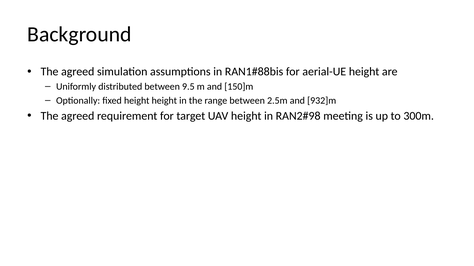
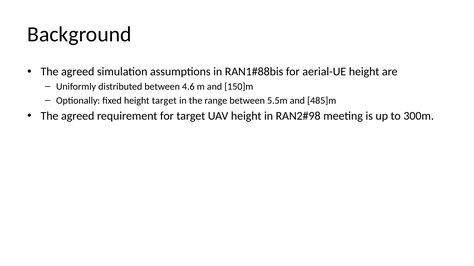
9.5: 9.5 -> 4.6
height height: height -> target
2.5m: 2.5m -> 5.5m
932]m: 932]m -> 485]m
